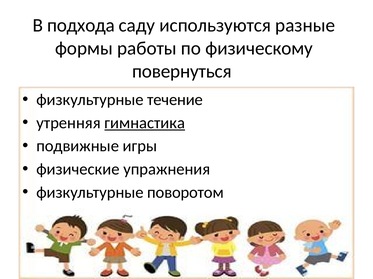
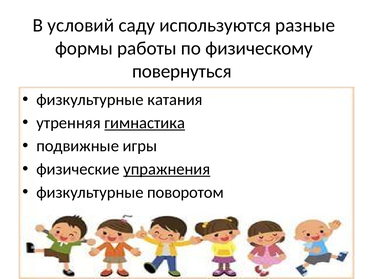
подхода: подхода -> условий
течение: течение -> катания
упражнения underline: none -> present
